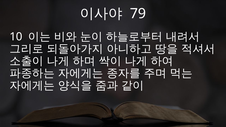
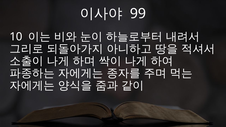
79: 79 -> 99
